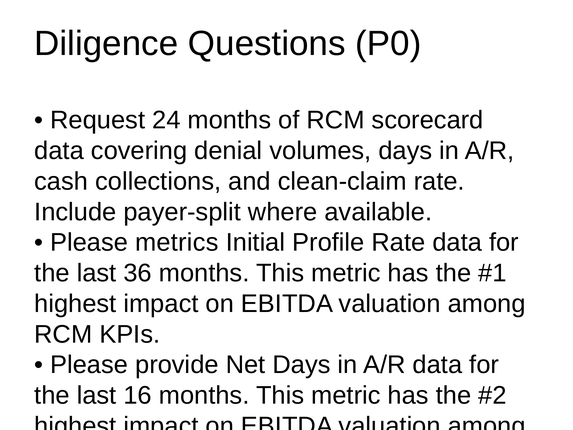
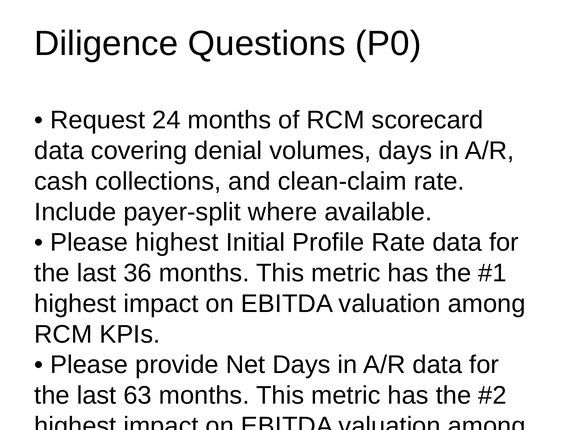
Please metrics: metrics -> highest
16: 16 -> 63
